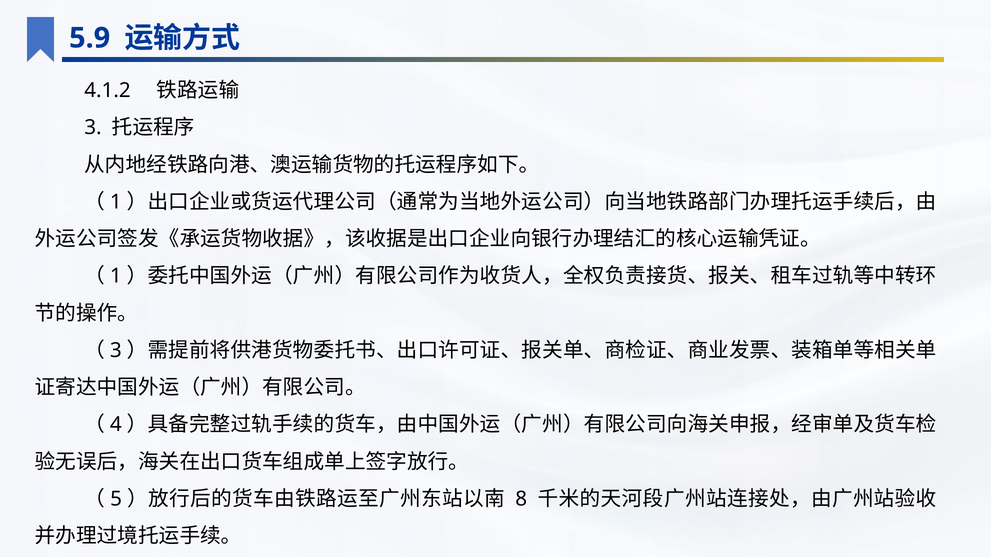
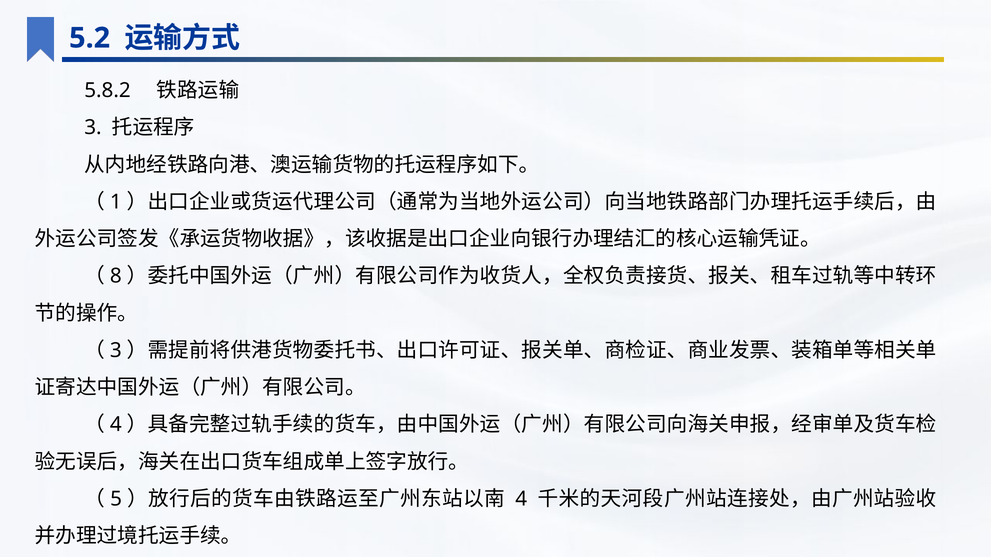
5.9: 5.9 -> 5.2
4.1.2: 4.1.2 -> 5.8.2
1 at (116, 276): 1 -> 8
8 at (521, 499): 8 -> 4
